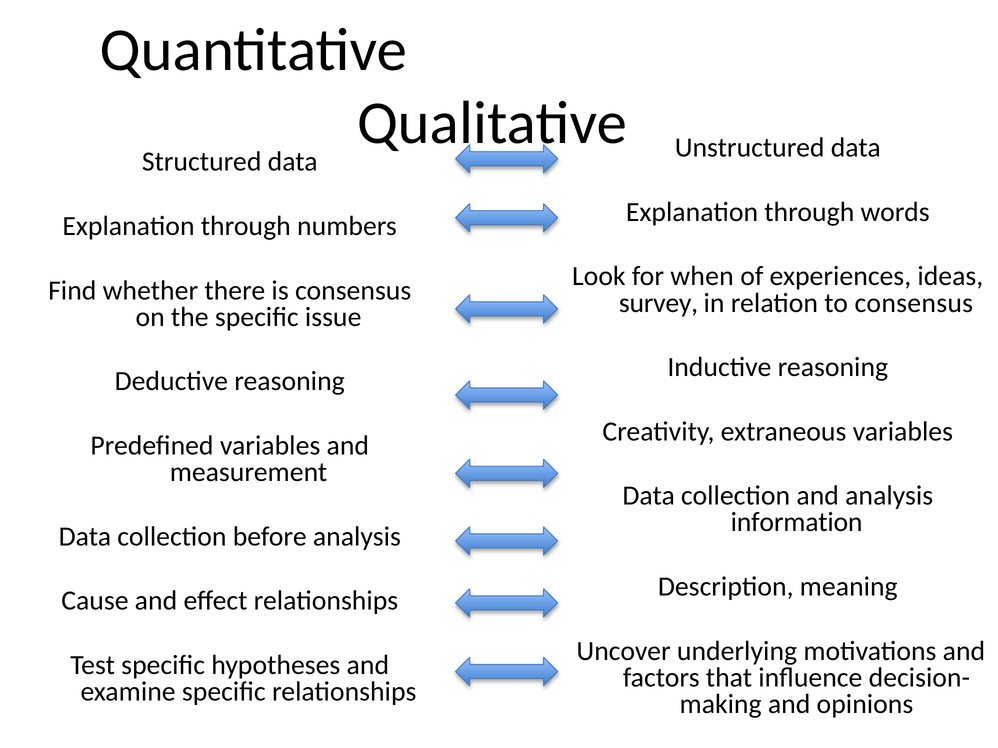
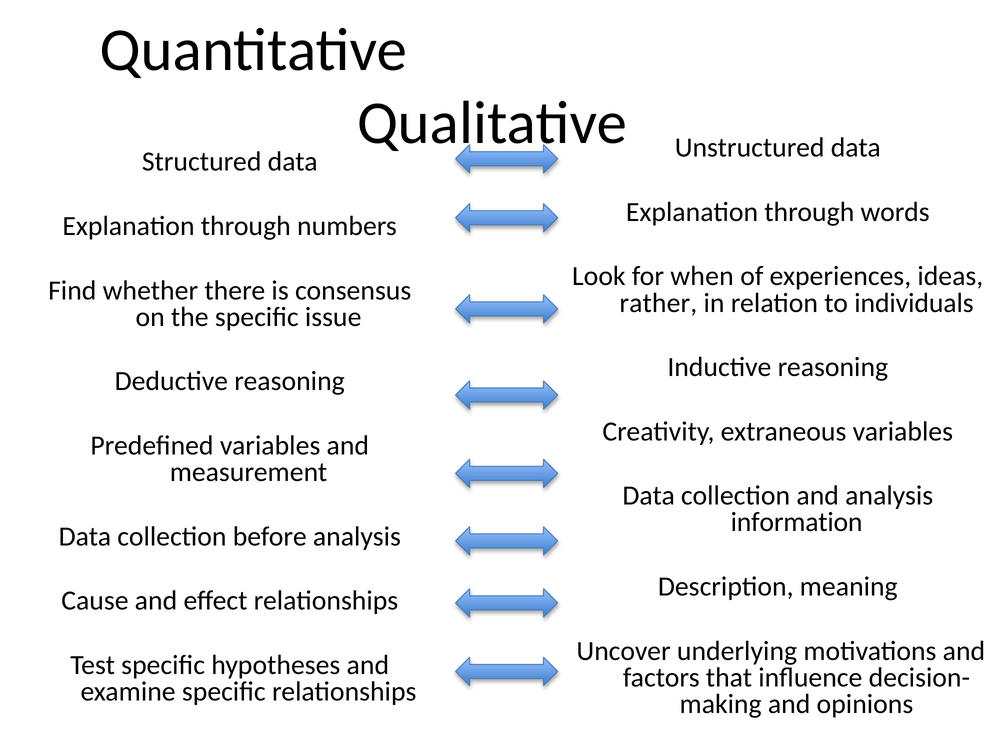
survey: survey -> rather
to consensus: consensus -> individuals
